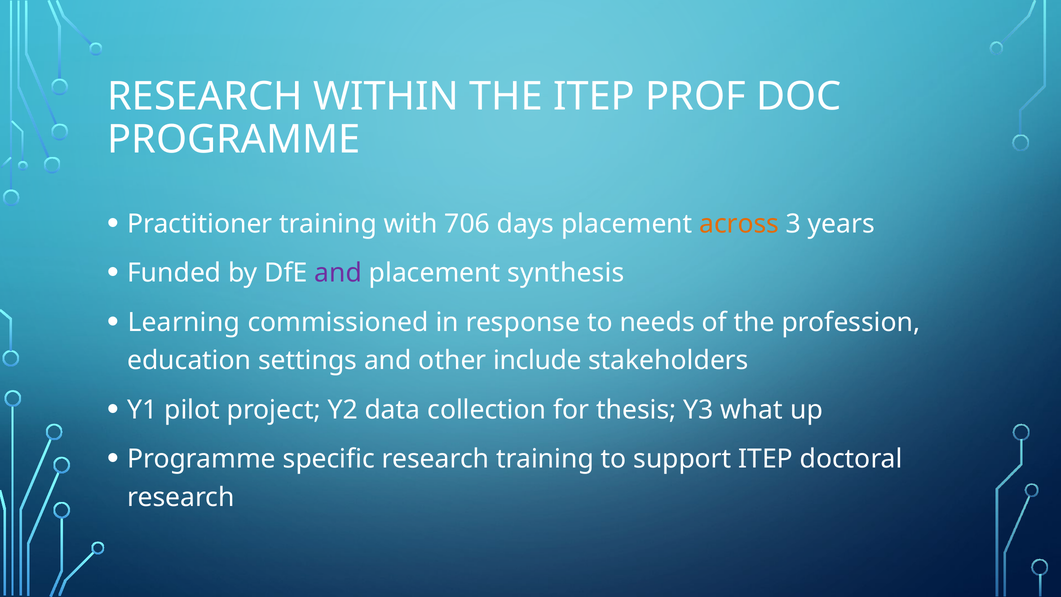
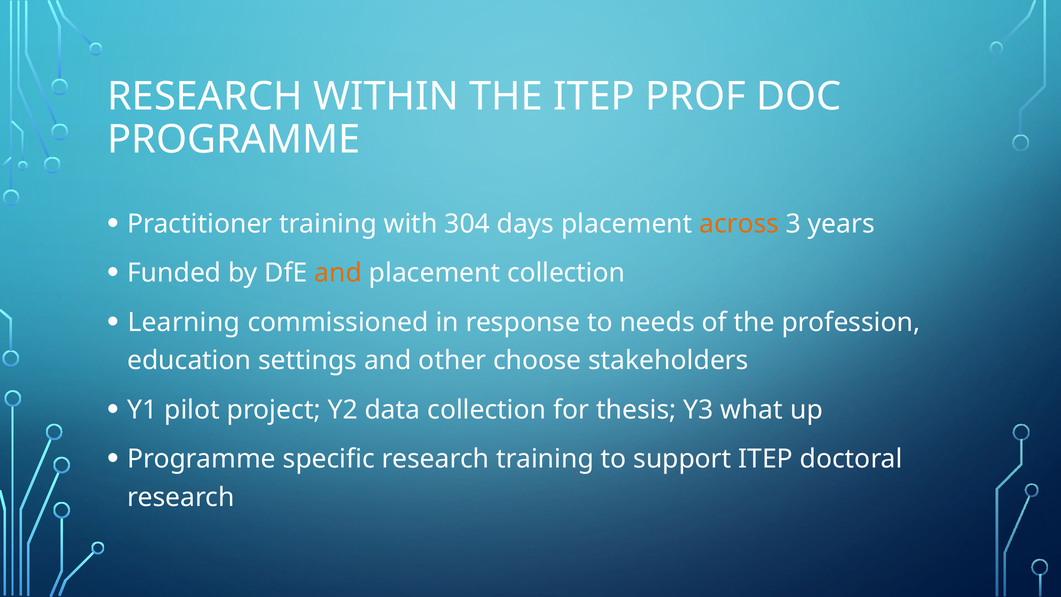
706: 706 -> 304
and at (338, 273) colour: purple -> orange
placement synthesis: synthesis -> collection
include: include -> choose
